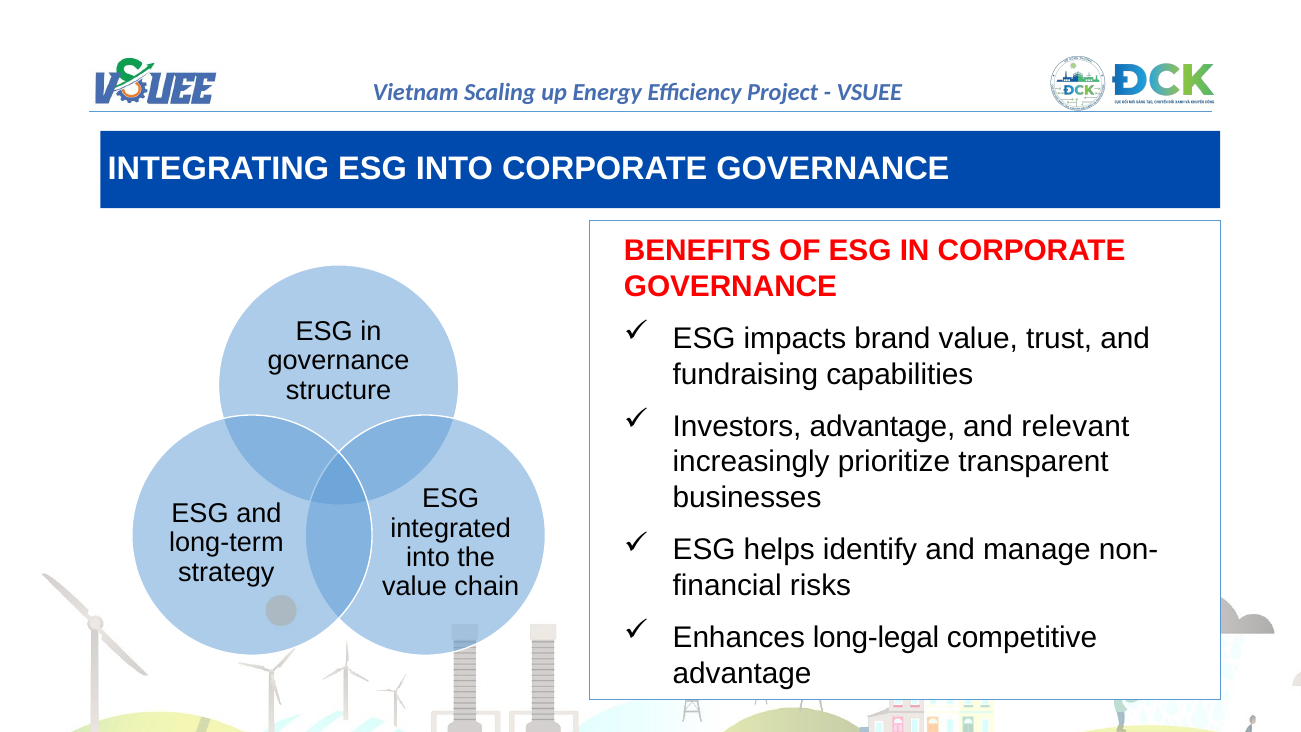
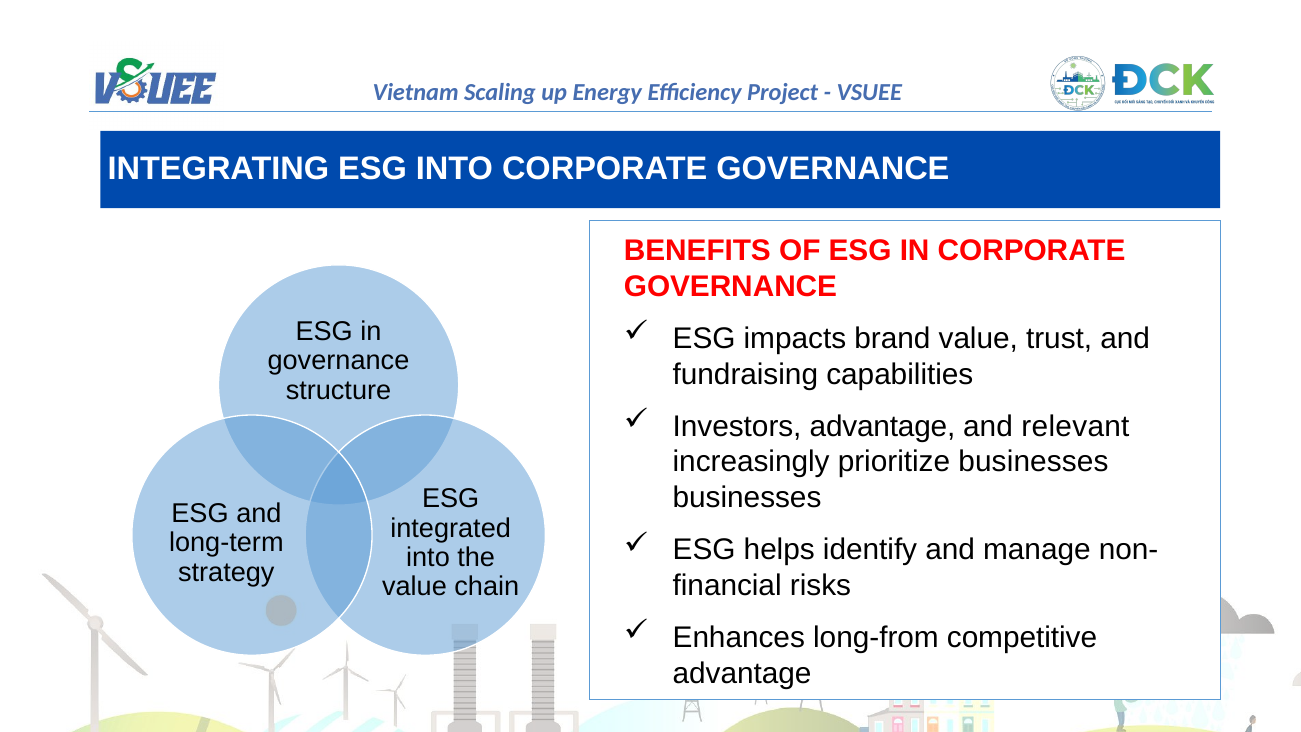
prioritize transparent: transparent -> businesses
long-legal: long-legal -> long-from
